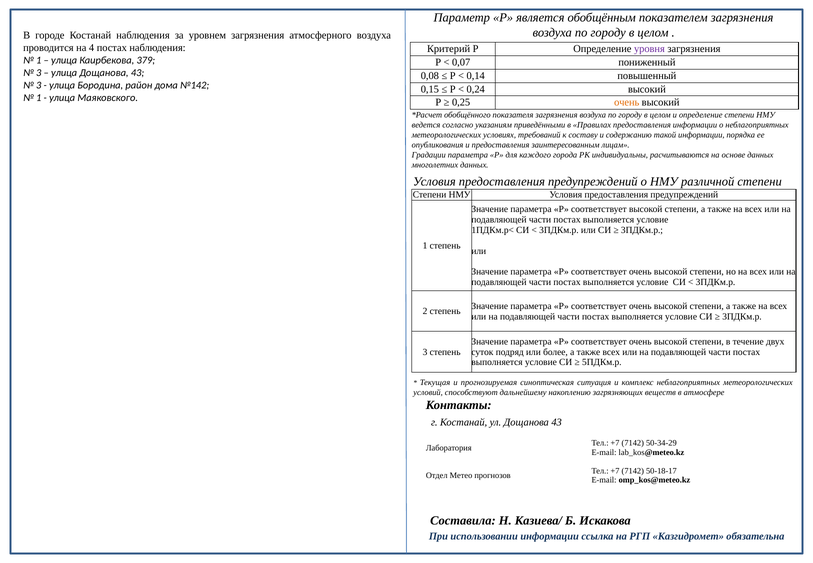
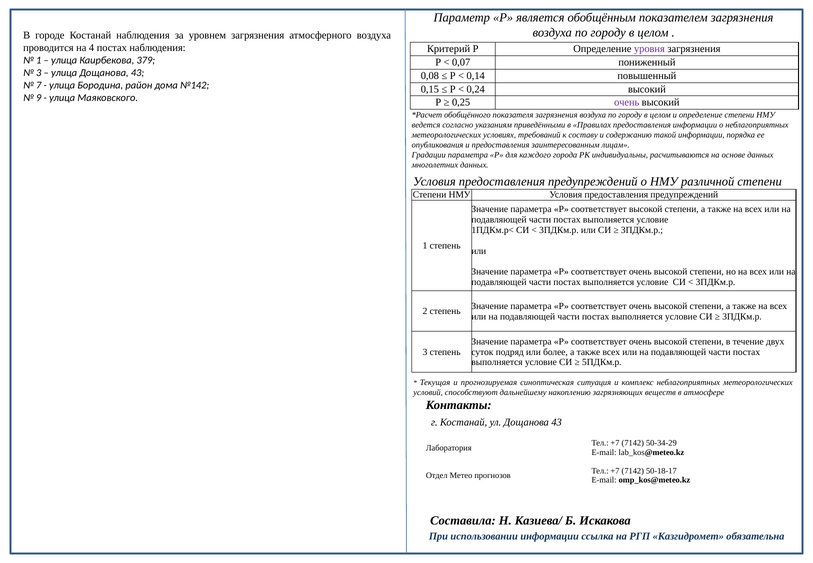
3 at (39, 85): 3 -> 7
1 at (39, 98): 1 -> 9
очень at (627, 102) colour: orange -> purple
